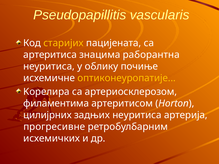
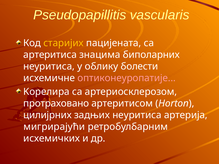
раборантна: раборантна -> биполарних
почиње: почиње -> болести
оптиконеуропатије colour: yellow -> pink
филаментима: филаментима -> протраховано
прогресивне: прогресивне -> мигрирајући
